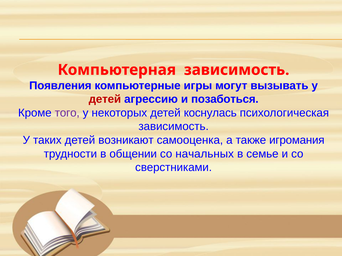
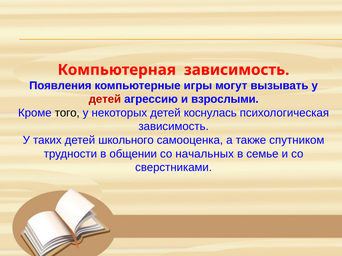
позаботься: позаботься -> взрослыми
того colour: purple -> black
возникают: возникают -> школьного
игромания: игромания -> спутником
